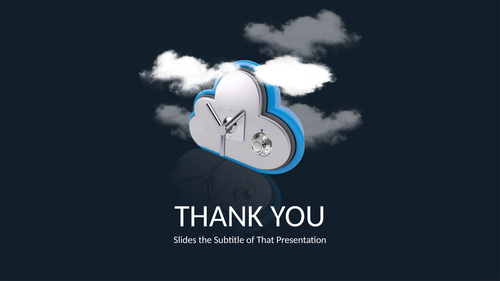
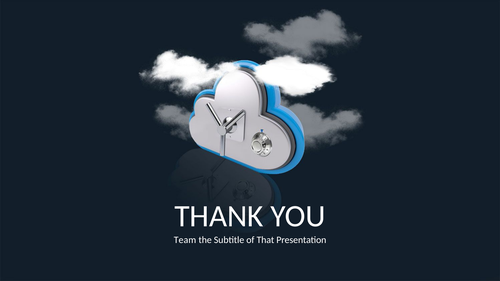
Slides: Slides -> Team
